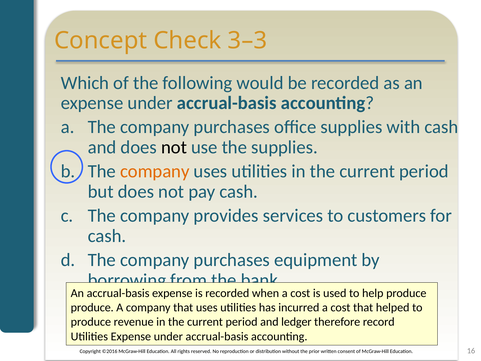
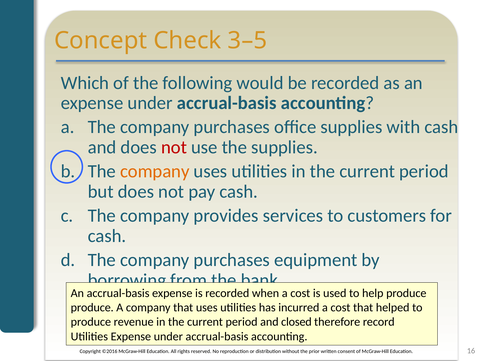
3–3: 3–3 -> 3–5
not at (174, 147) colour: black -> red
ledger: ledger -> closed
